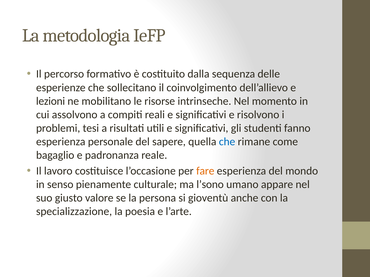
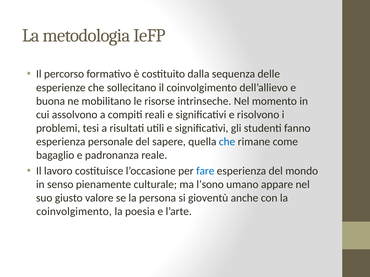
lezioni: lezioni -> buona
fare colour: orange -> blue
specializzazione at (74, 212): specializzazione -> coinvolgimento
